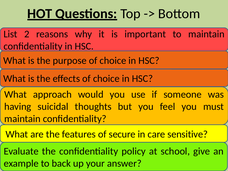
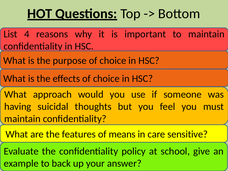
2: 2 -> 4
secure: secure -> means
